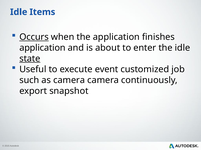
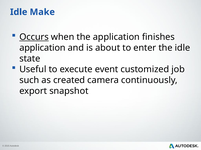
Items: Items -> Make
state underline: present -> none
as camera: camera -> created
